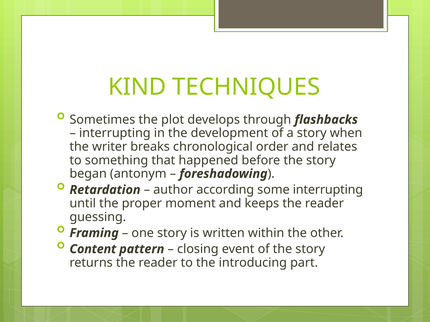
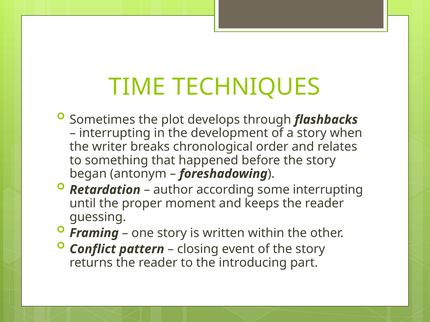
KIND: KIND -> TIME
Content: Content -> Conflict
